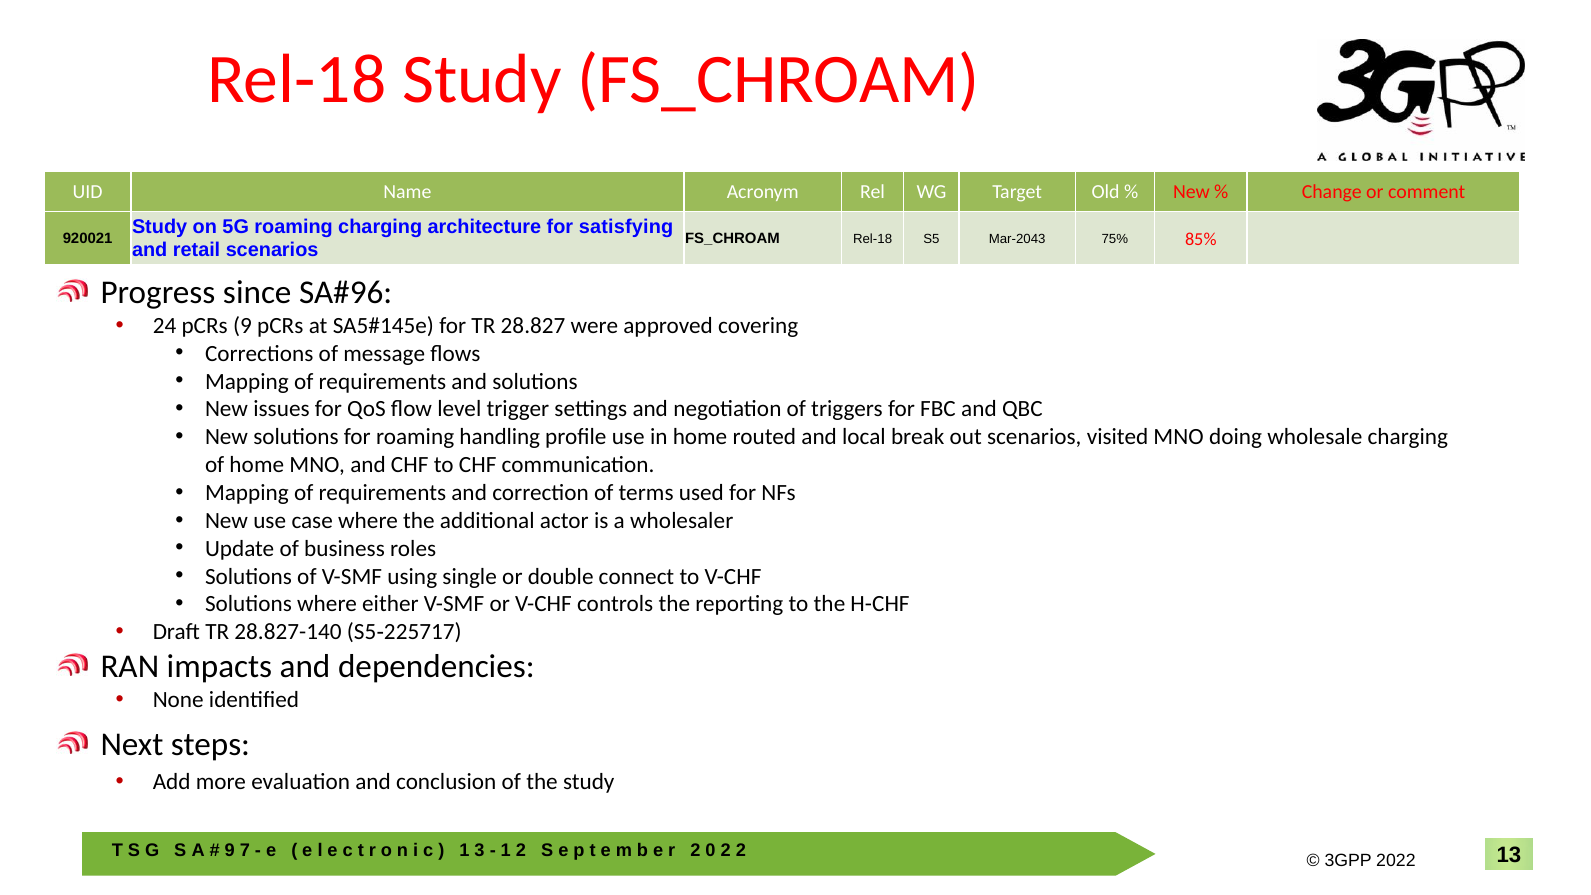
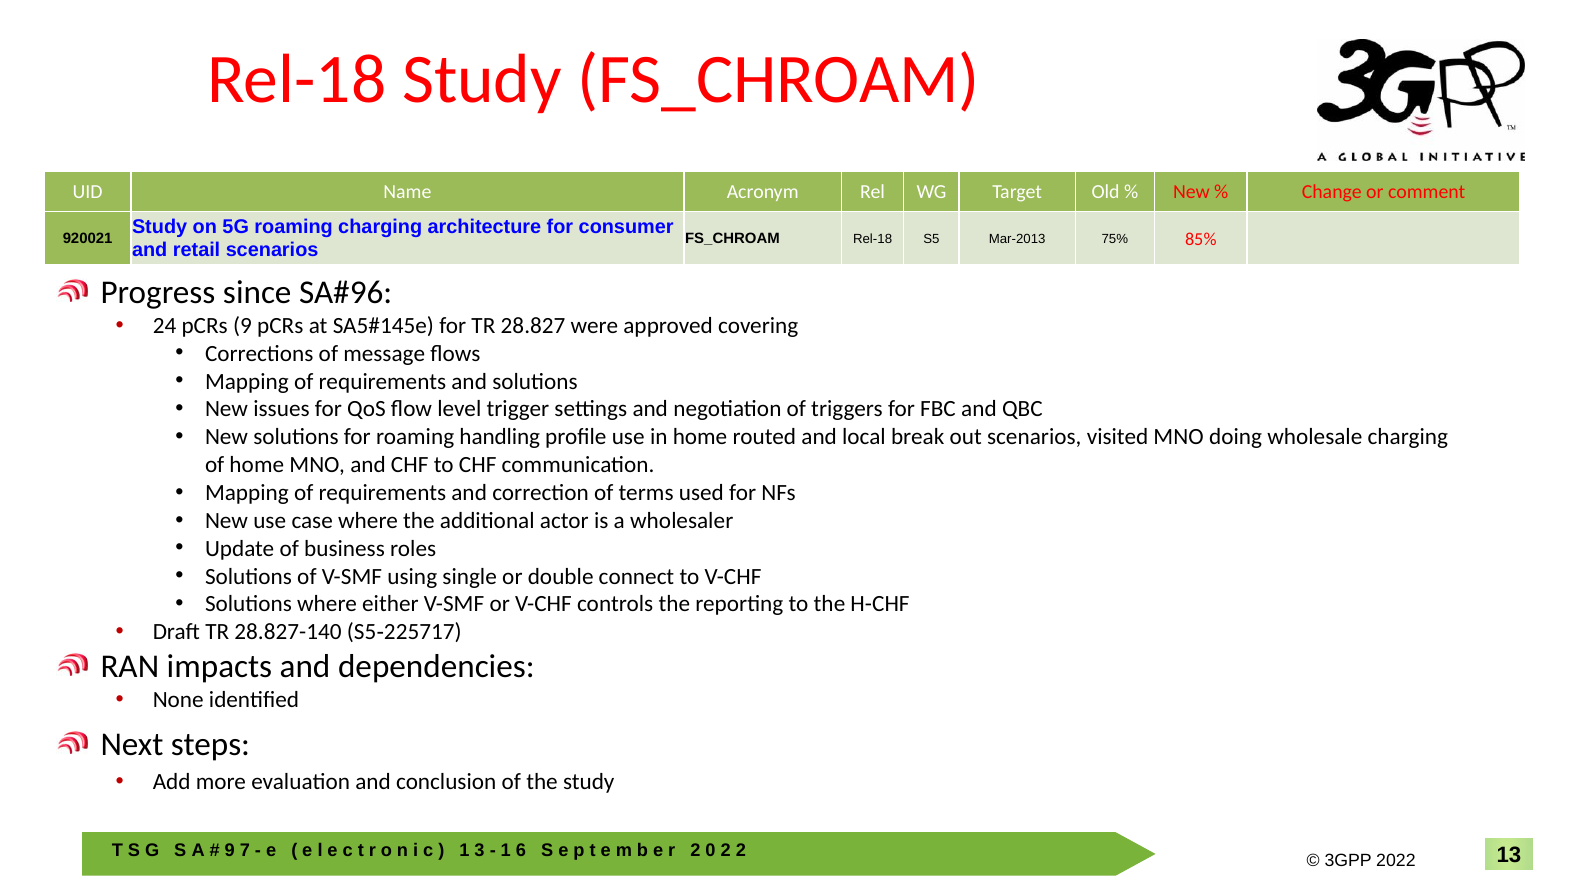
satisfying: satisfying -> consumer
Mar-2043: Mar-2043 -> Mar-2013
2 at (521, 850): 2 -> 6
